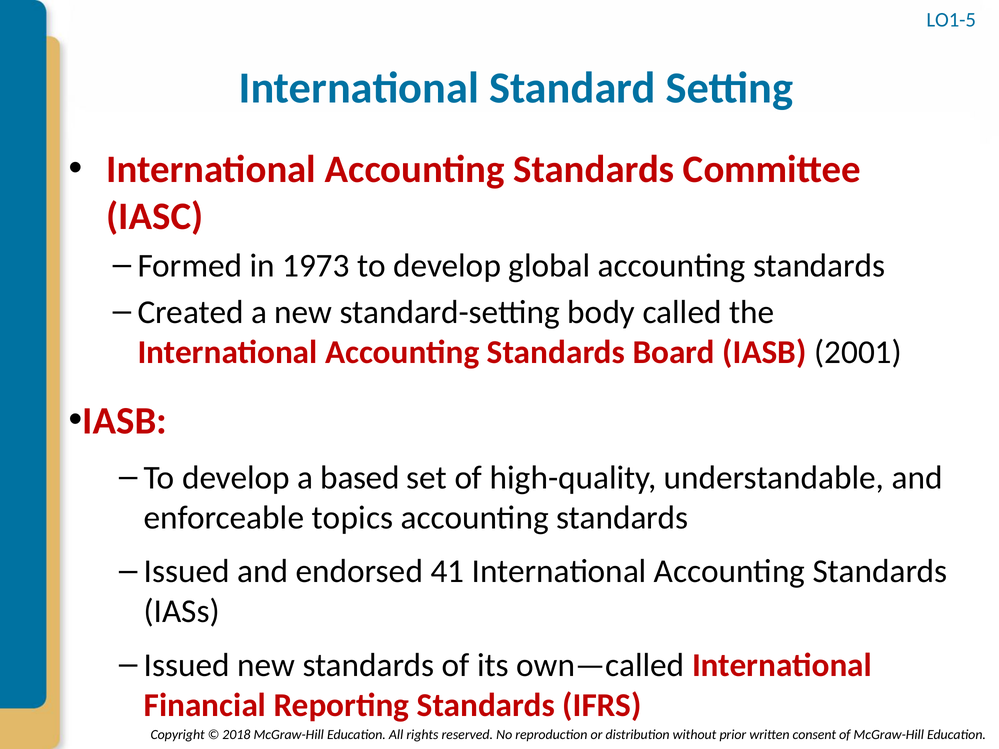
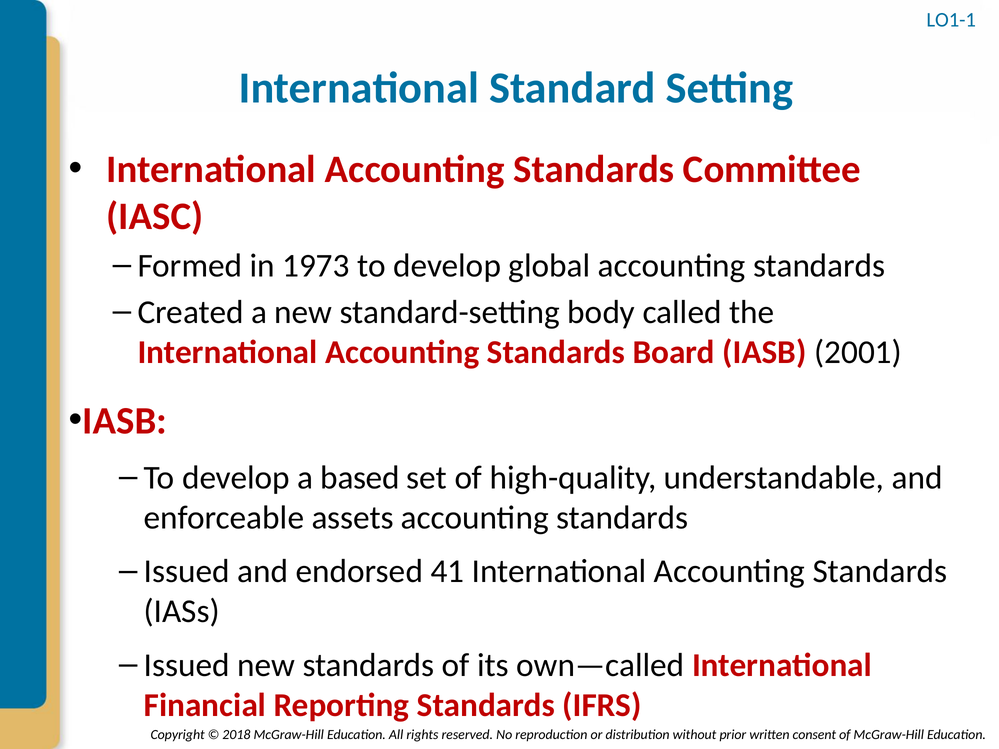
LO1-5: LO1-5 -> LO1-1
topics: topics -> assets
